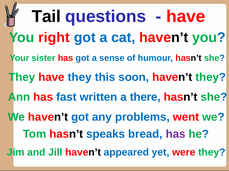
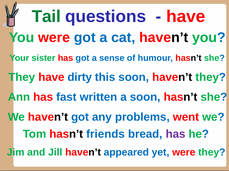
Tail colour: black -> green
You right: right -> were
have they: they -> dirty
a there: there -> soon
speaks: speaks -> friends
